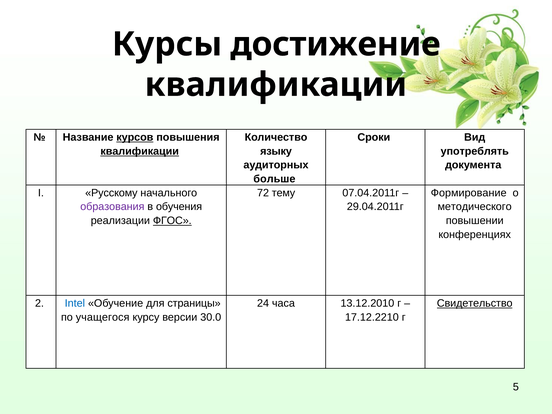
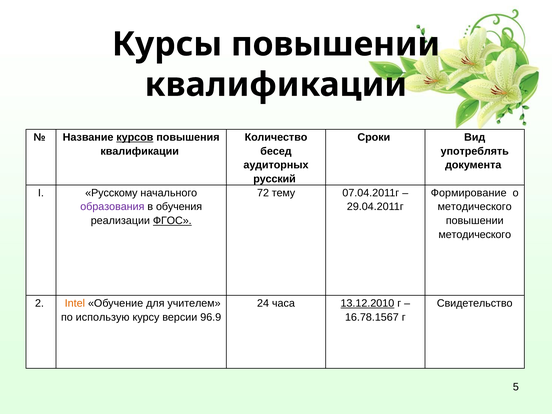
Курсы достижение: достижение -> повышении
квалификации at (140, 151) underline: present -> none
языку: языку -> бесед
больше: больше -> русский
конференциях at (475, 234): конференциях -> методического
Intel colour: blue -> orange
страницы: страницы -> учителем
13.12.2010 underline: none -> present
Свидетельство underline: present -> none
учащегося: учащегося -> использую
30.0: 30.0 -> 96.9
17.12.2210: 17.12.2210 -> 16.78.1567
